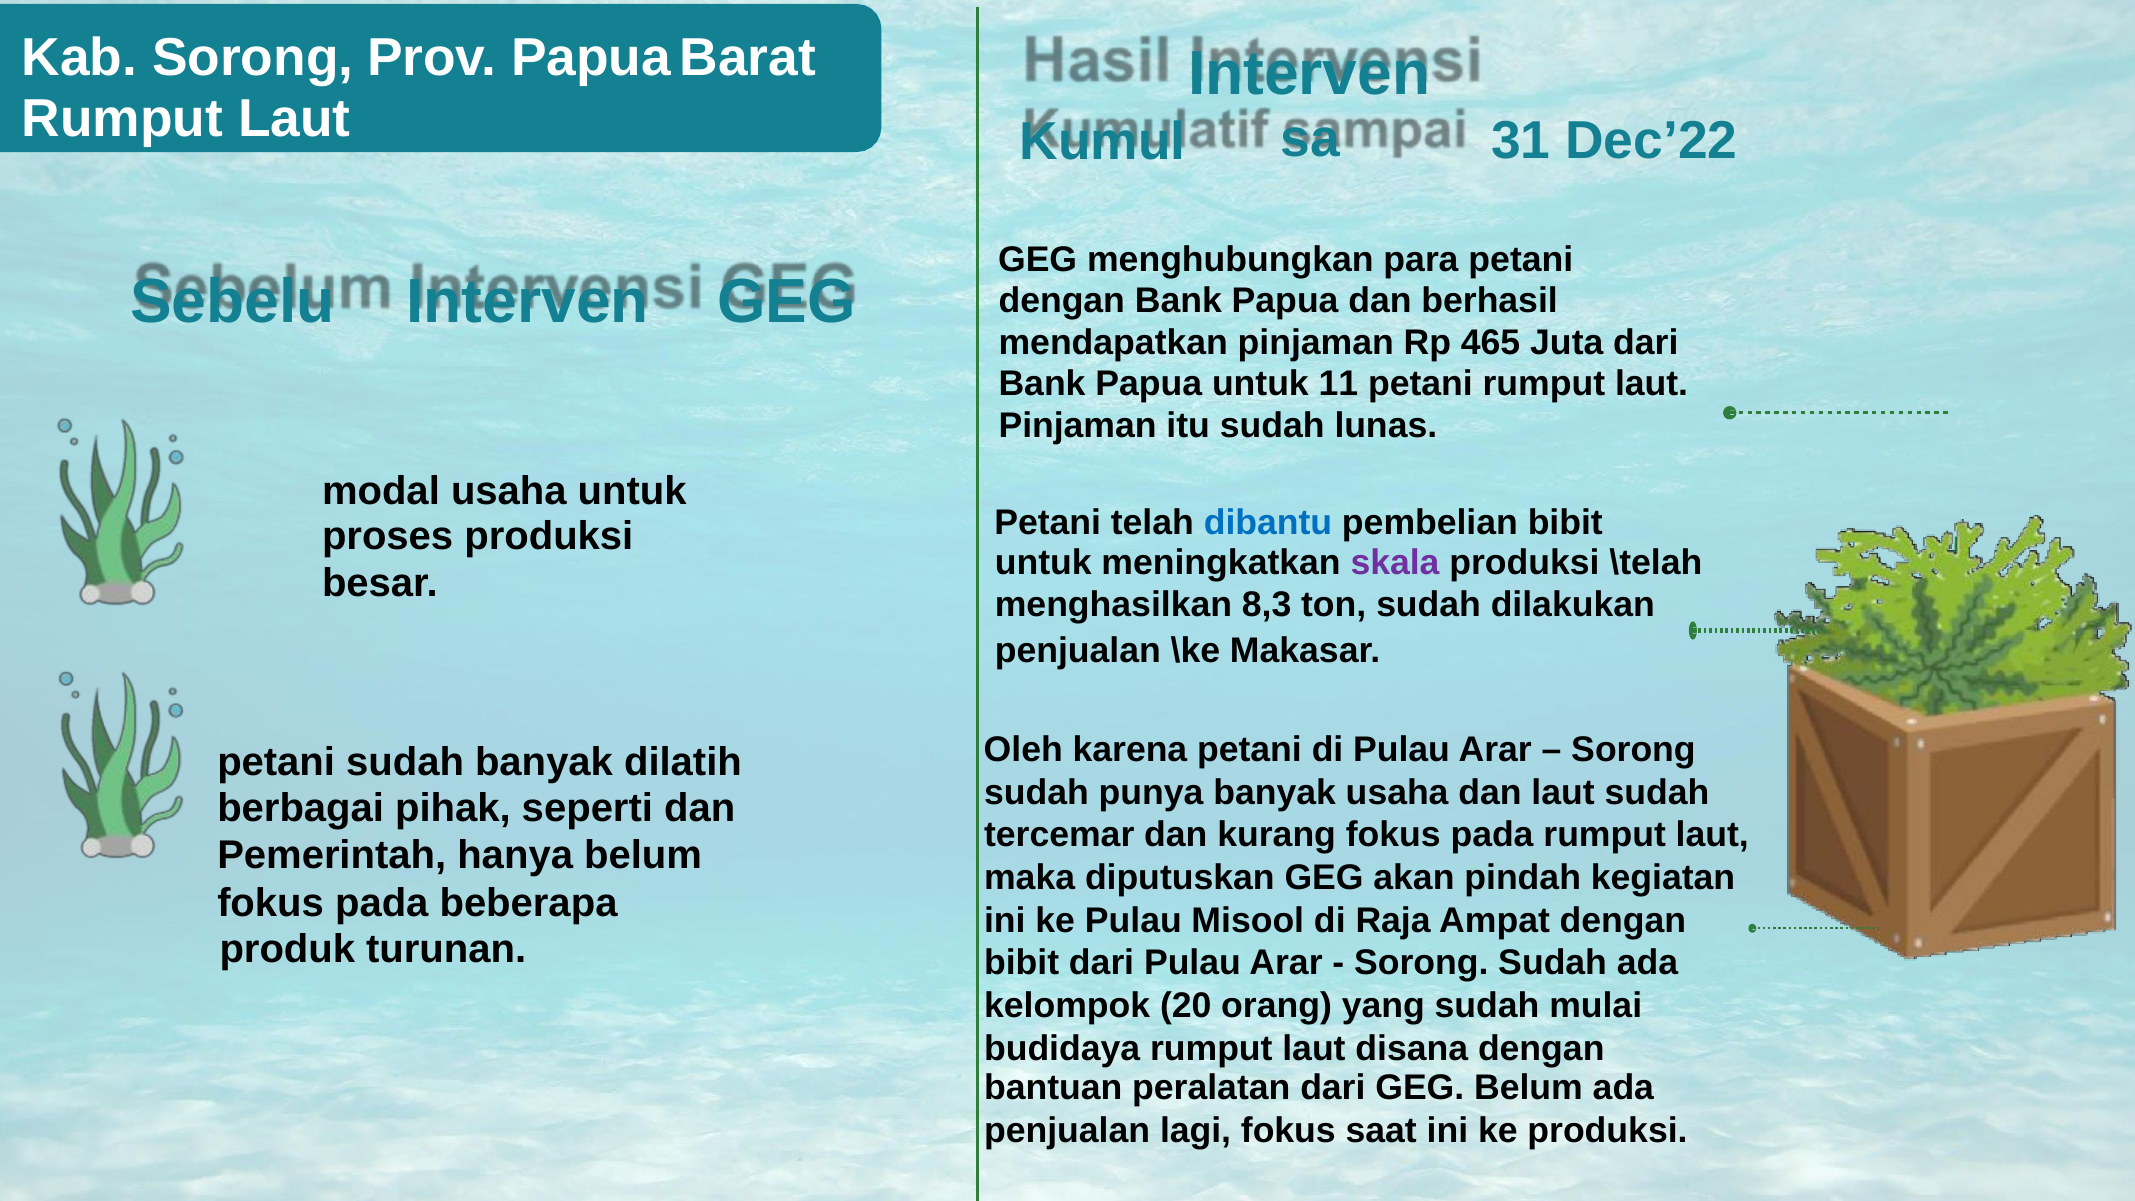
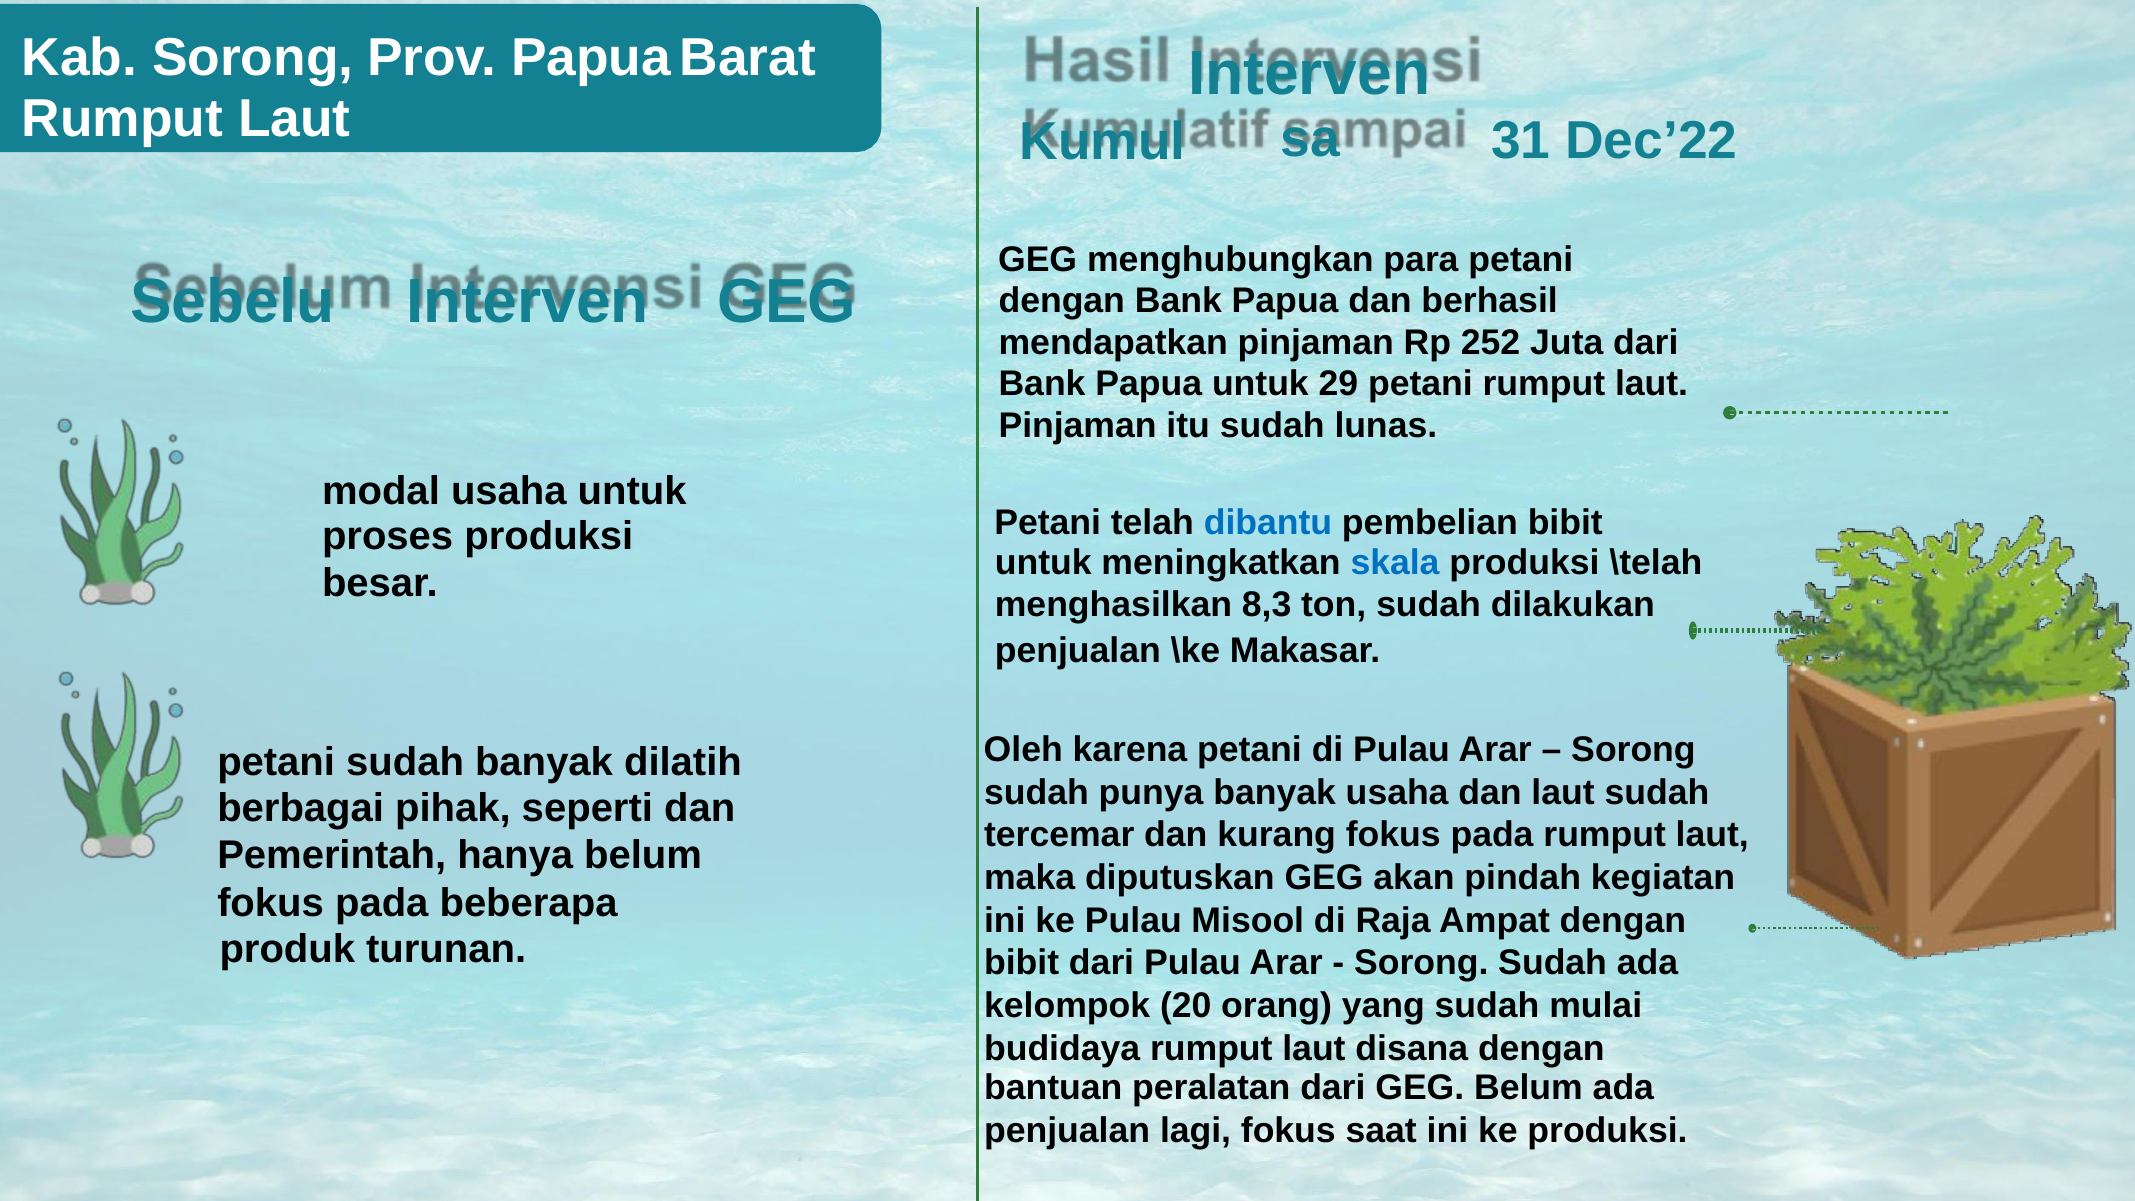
465: 465 -> 252
11: 11 -> 29
skala at (1395, 562) colour: purple -> blue
